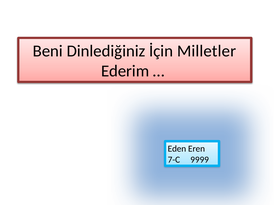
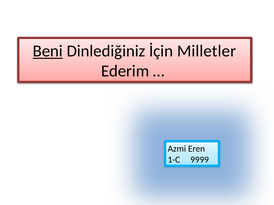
Beni underline: none -> present
Eden: Eden -> Azmi
7-C: 7-C -> 1-C
